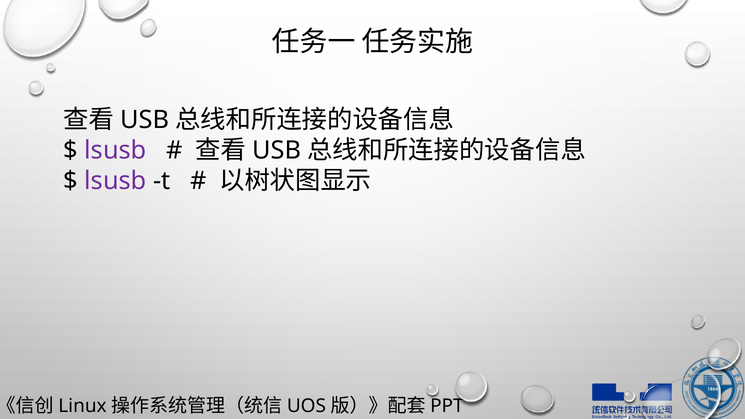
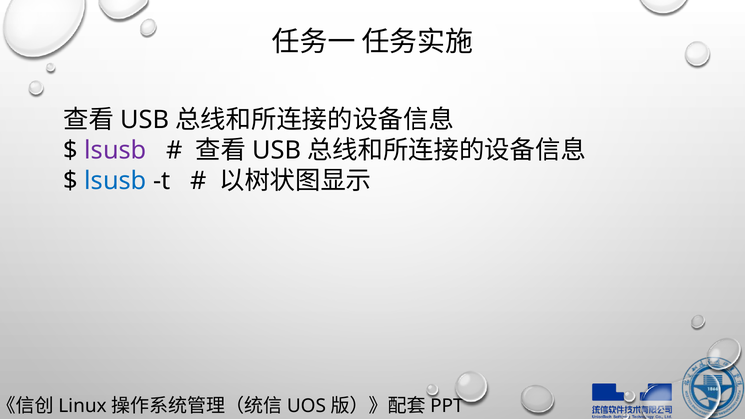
lsusb at (115, 181) colour: purple -> blue
